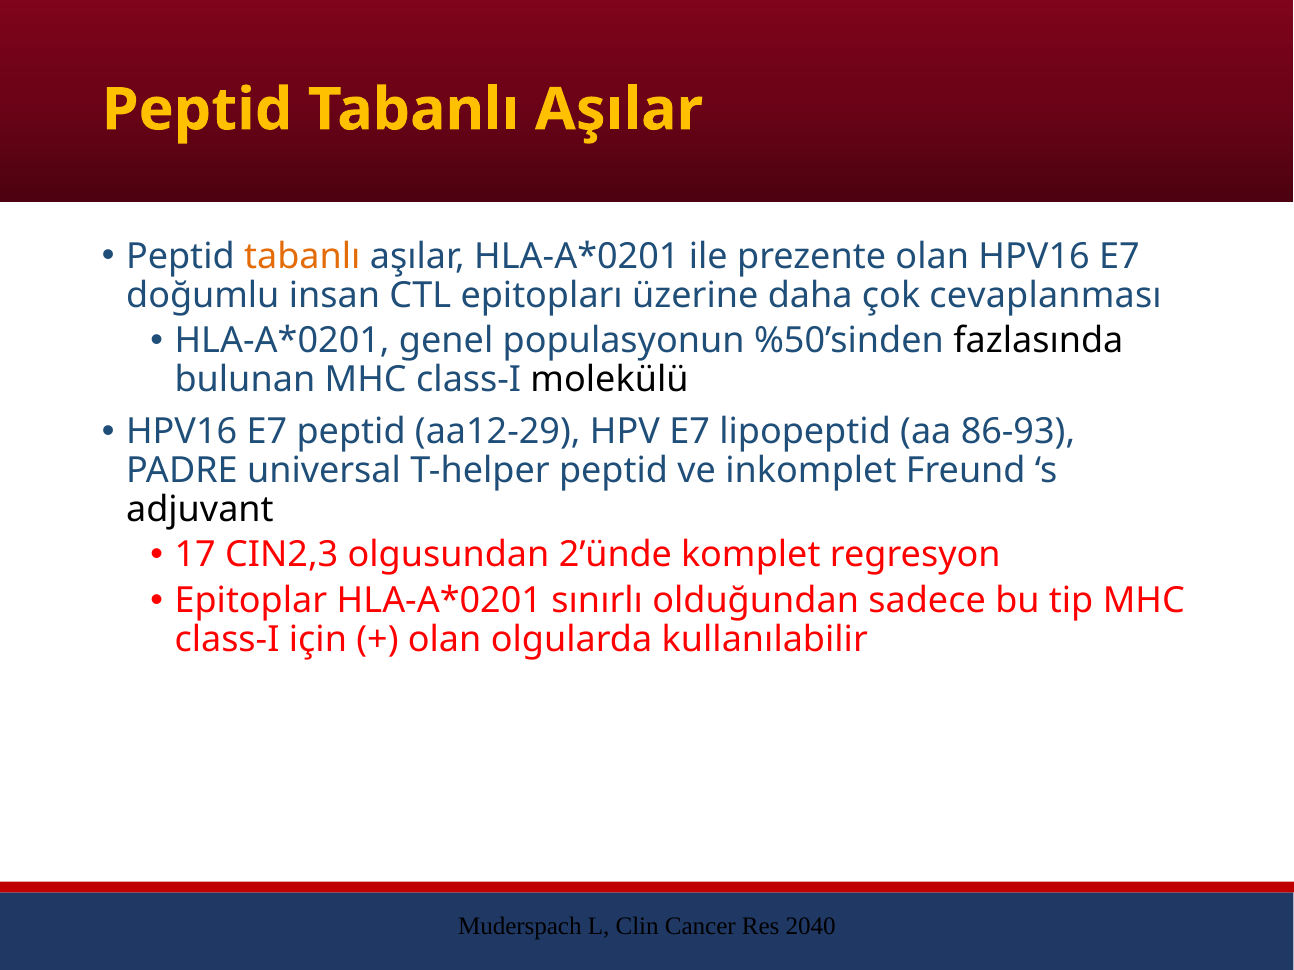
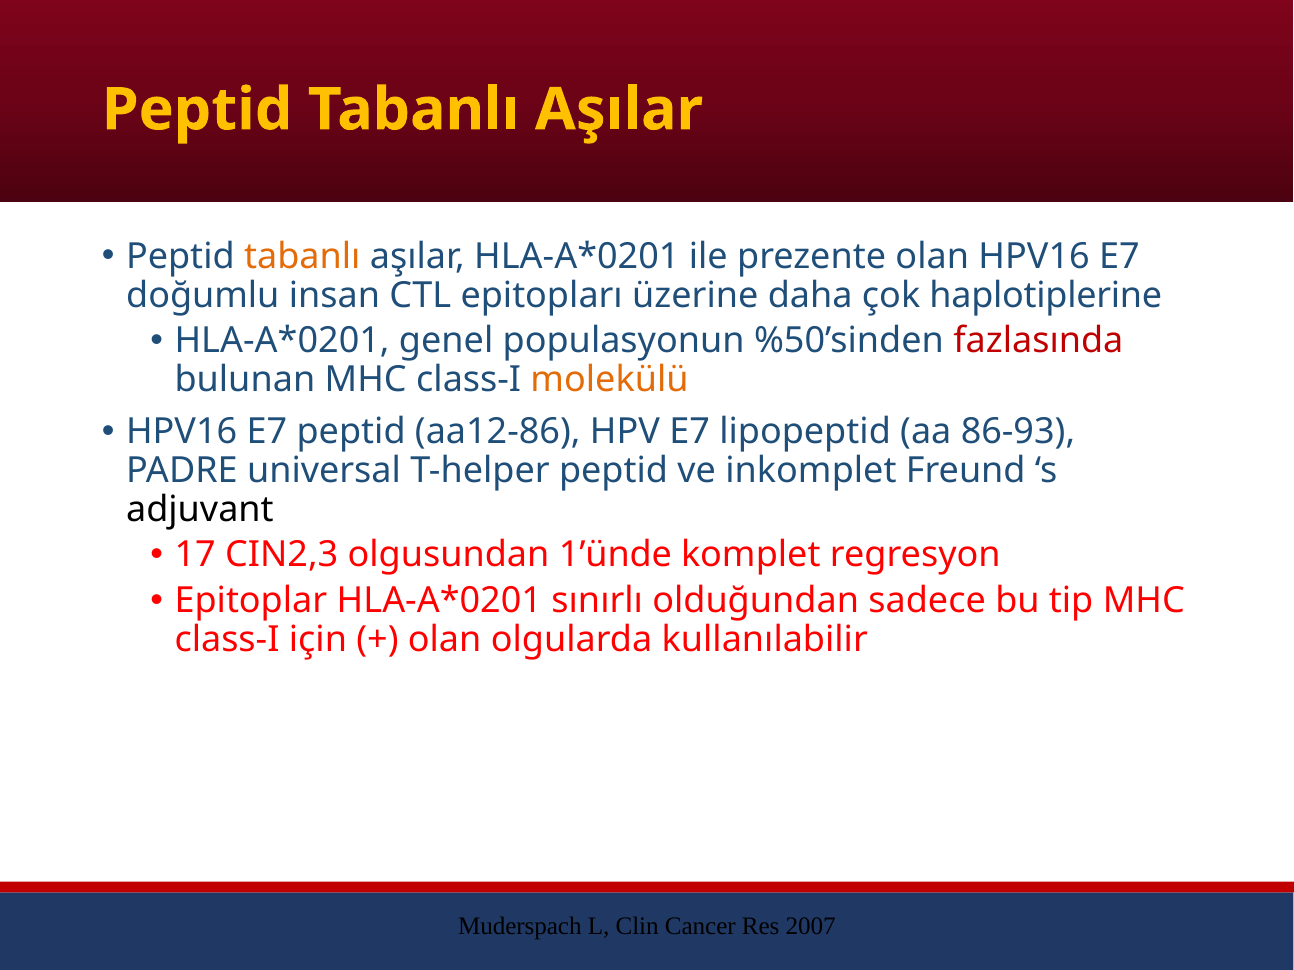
cevaplanması: cevaplanması -> haplotiplerine
fazlasında colour: black -> red
molekülü colour: black -> orange
aa12-29: aa12-29 -> aa12-86
2’ünde: 2’ünde -> 1’ünde
2040: 2040 -> 2007
